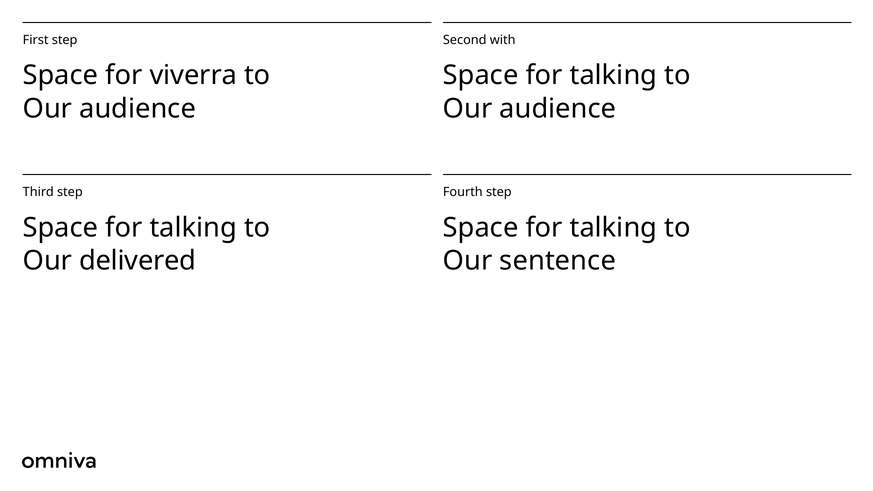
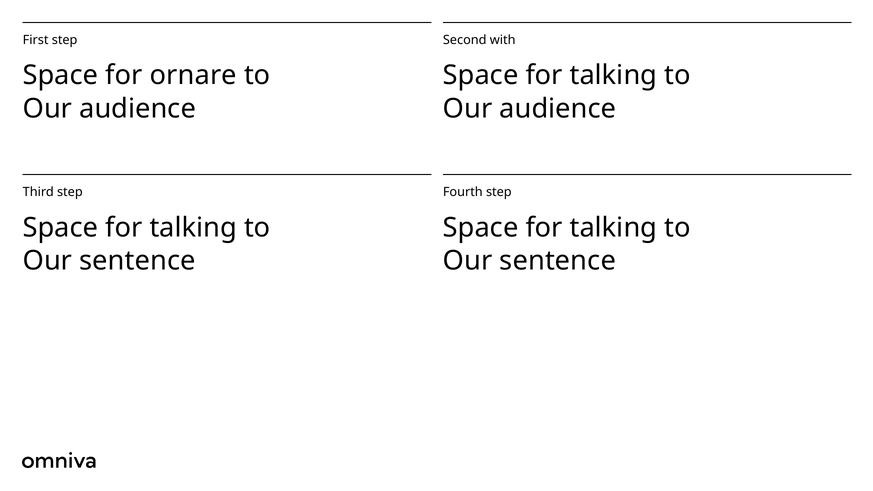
viverra: viverra -> ornare
delivered at (138, 261): delivered -> sentence
